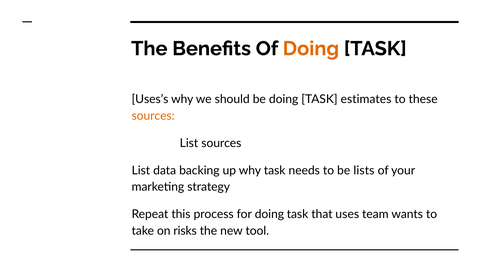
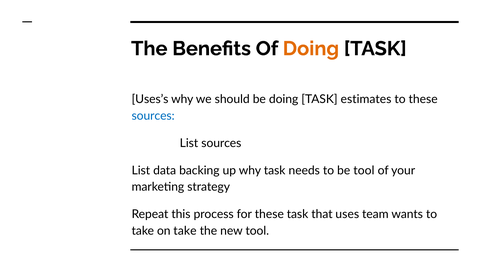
sources at (153, 116) colour: orange -> blue
be lists: lists -> tool
for doing: doing -> these
on risks: risks -> take
